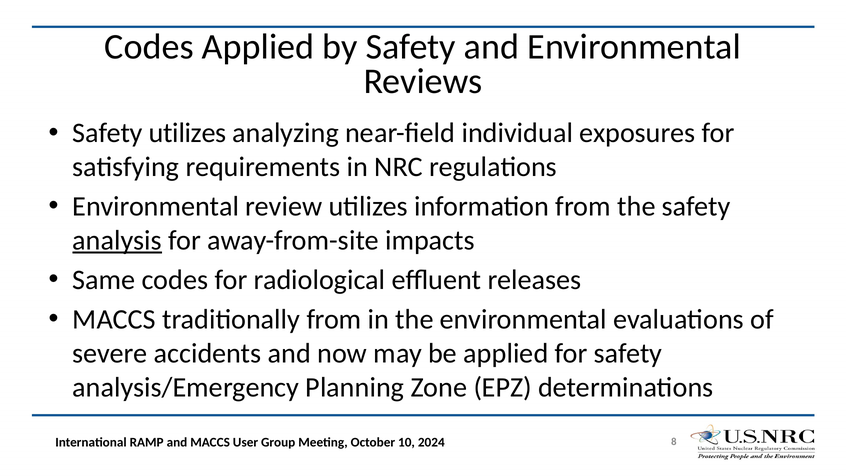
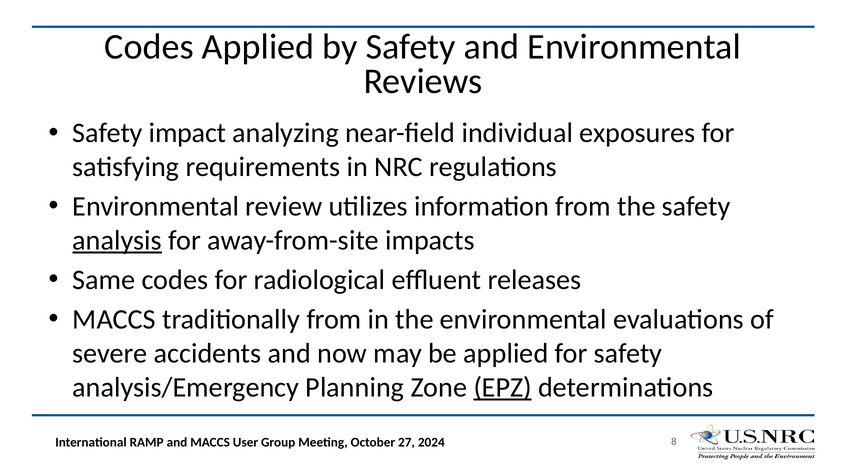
Safety utilizes: utilizes -> impact
EPZ underline: none -> present
10: 10 -> 27
